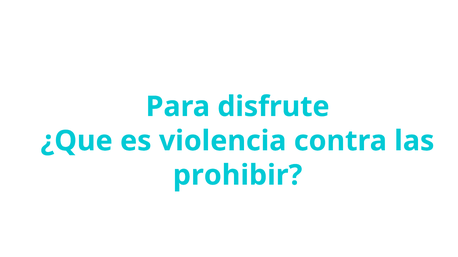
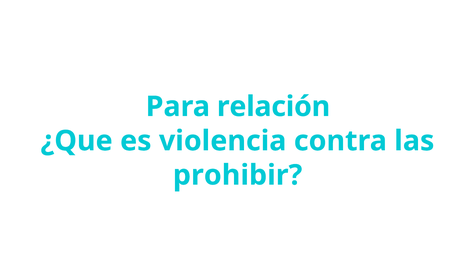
disfrute: disfrute -> relación
